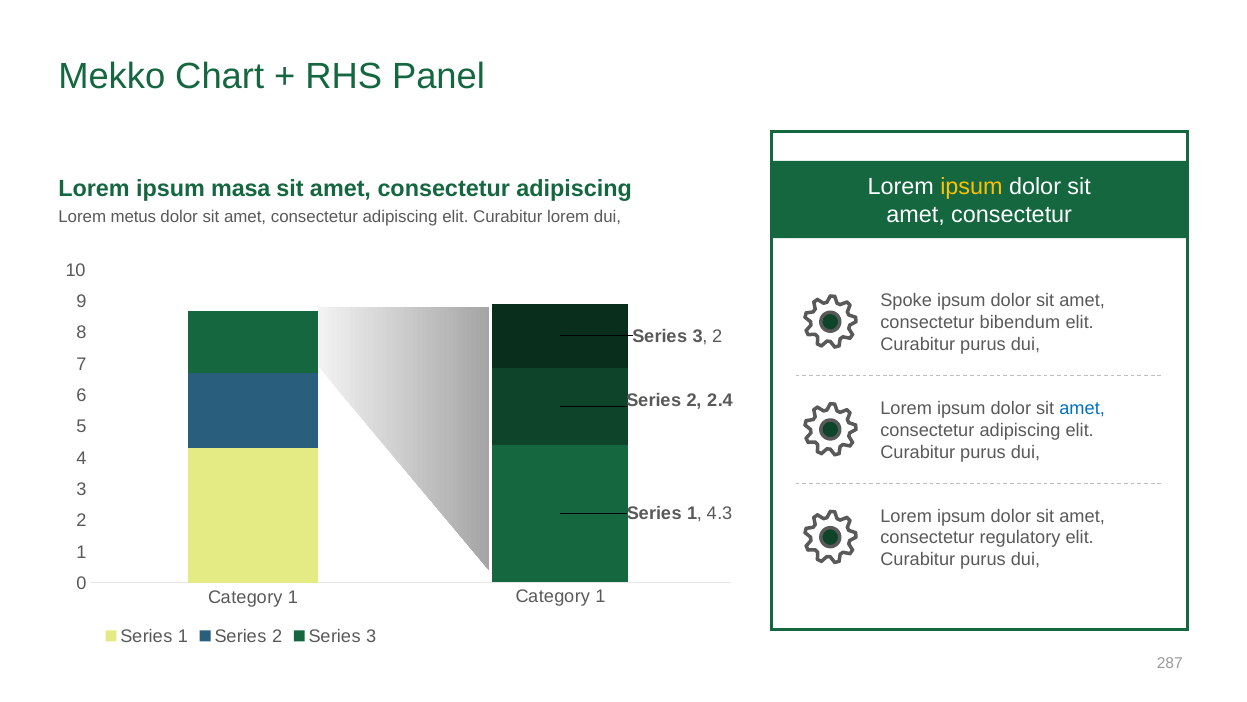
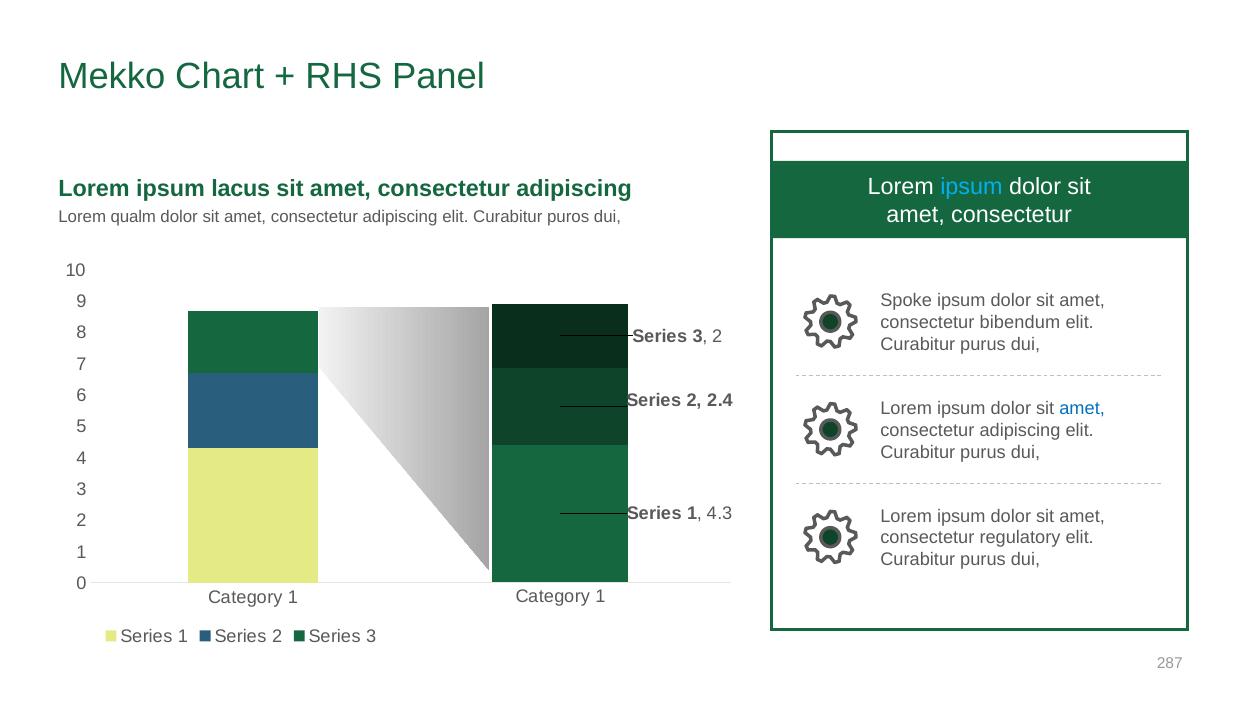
ipsum at (971, 187) colour: yellow -> light blue
masa: masa -> lacus
metus: metus -> qualm
Curabitur lorem: lorem -> puros
